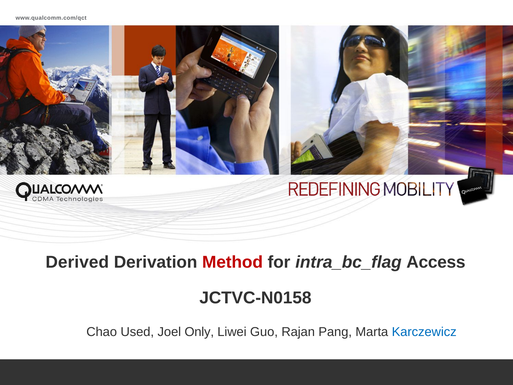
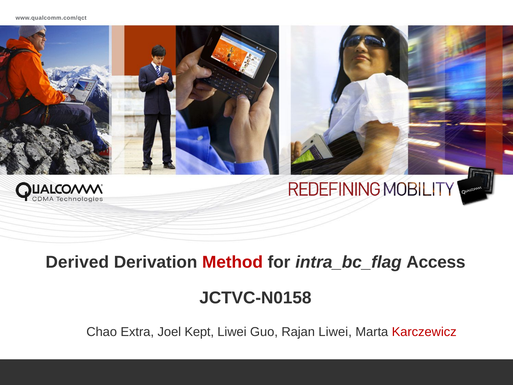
Used: Used -> Extra
Only: Only -> Kept
Rajan Pang: Pang -> Liwei
Karczewicz colour: blue -> red
